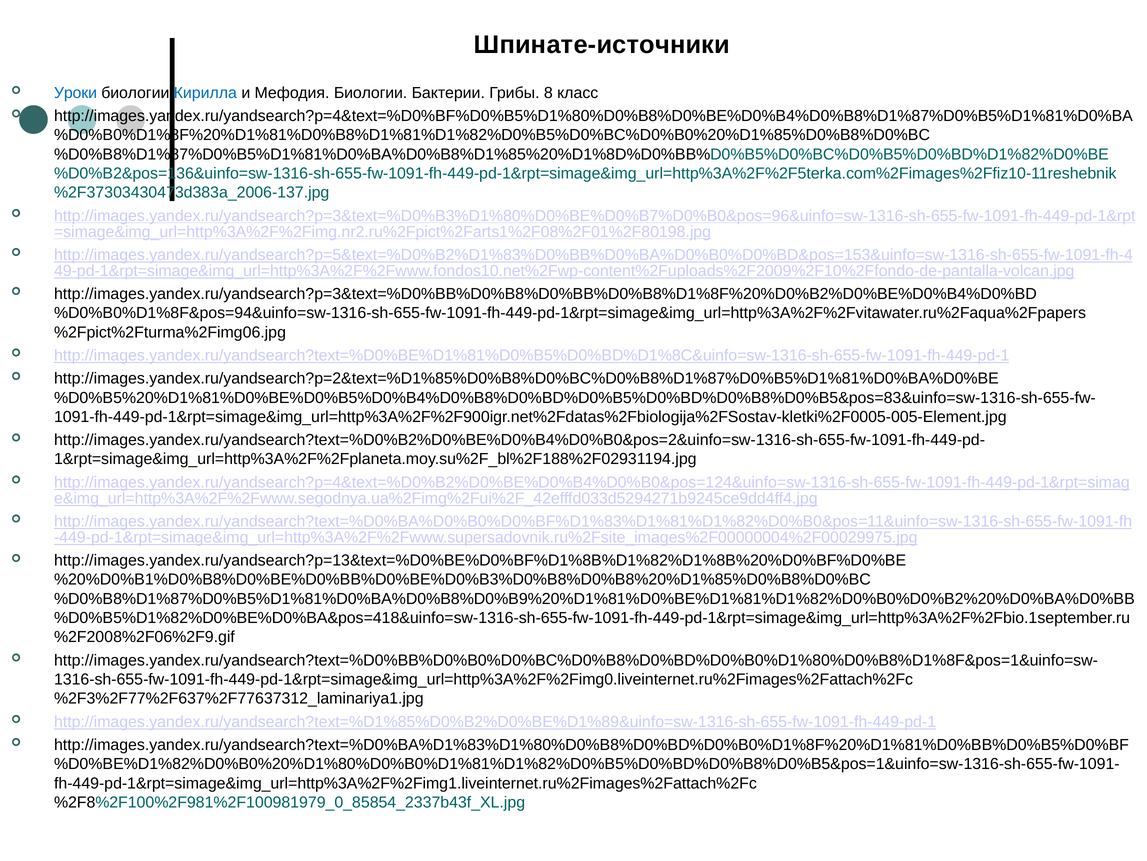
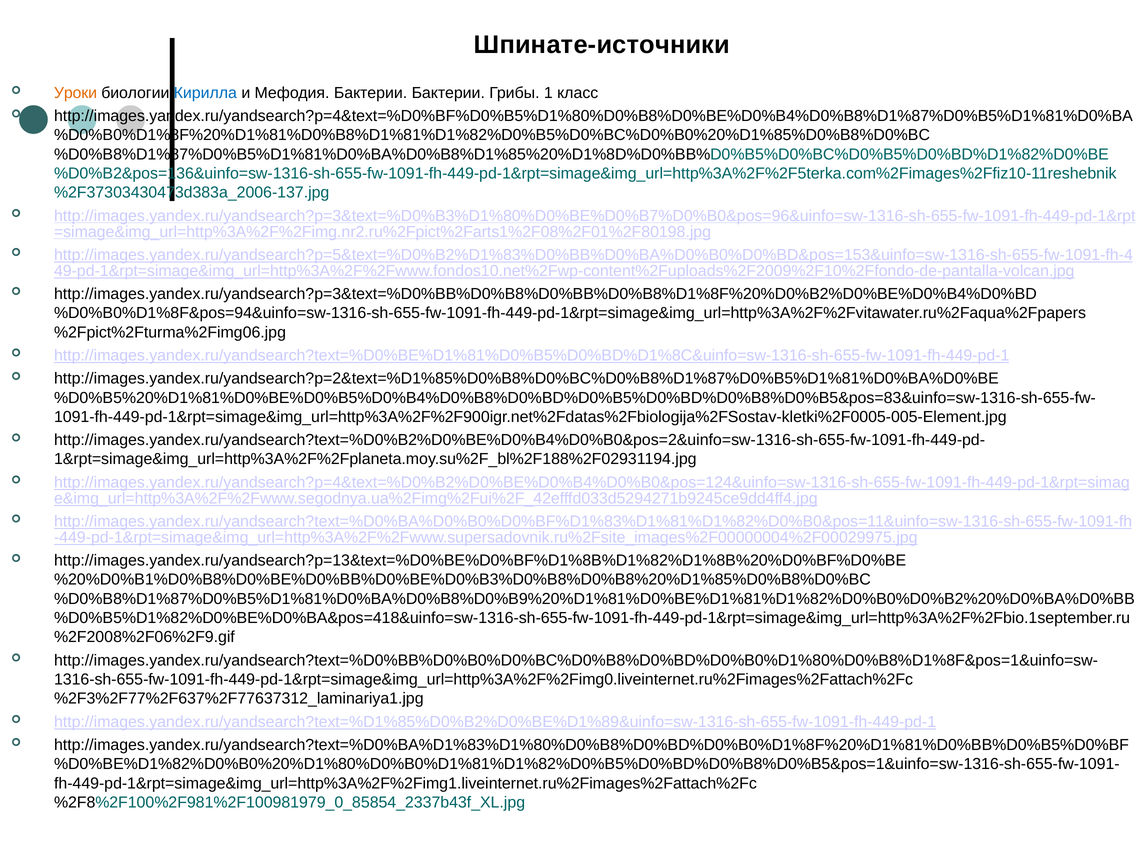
Уроки colour: blue -> orange
Мефодия Биологии: Биологии -> Бактерии
8: 8 -> 1
